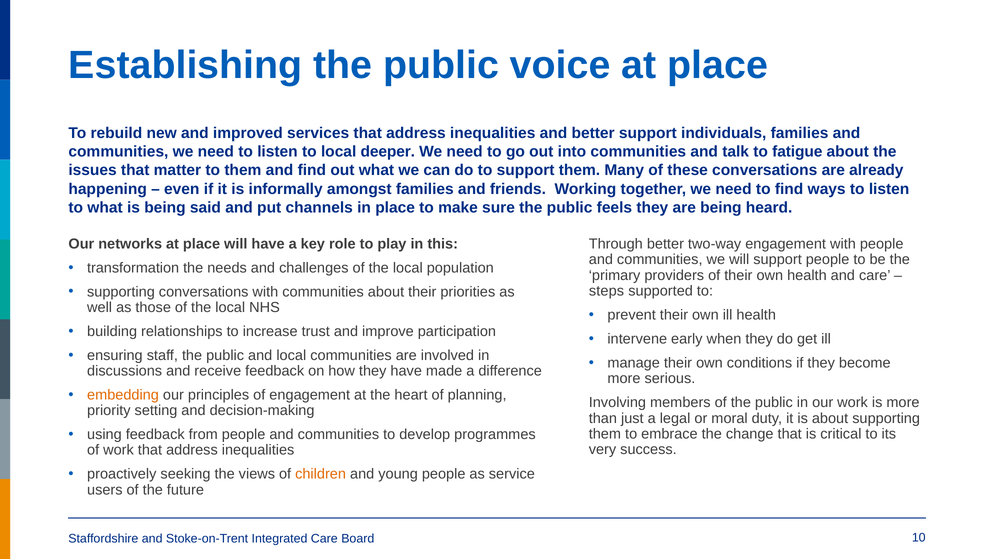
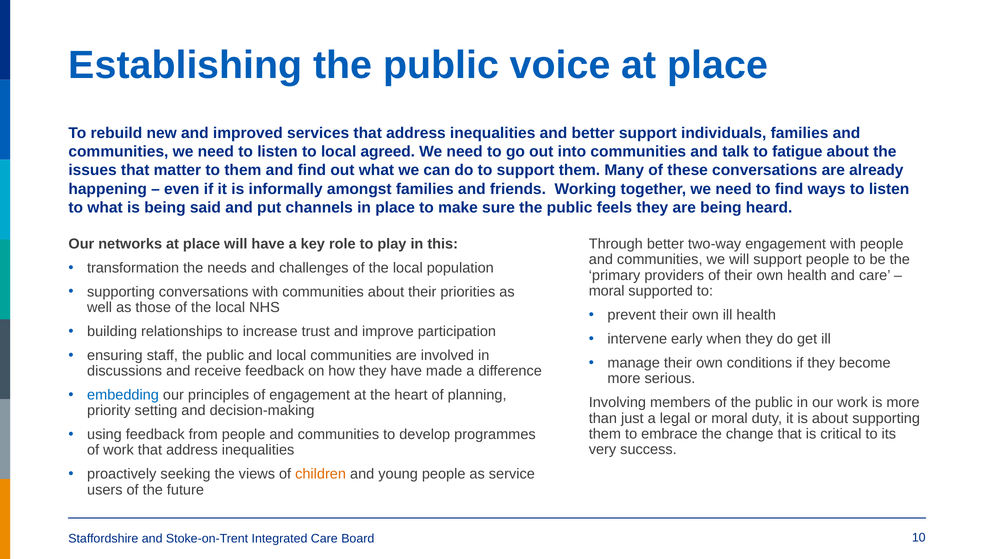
deeper: deeper -> agreed
steps at (606, 291): steps -> moral
embedding colour: orange -> blue
